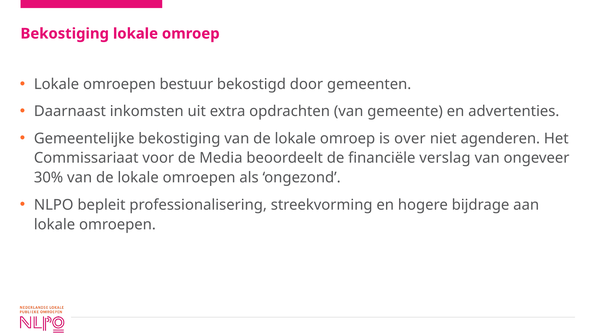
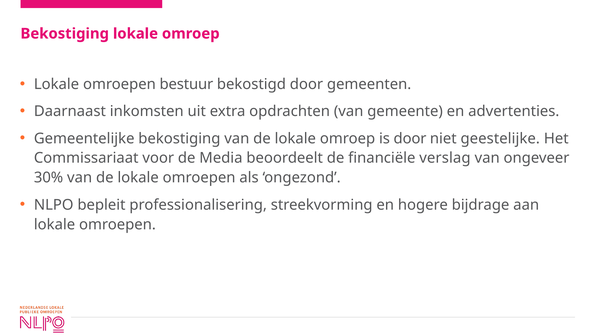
is over: over -> door
agenderen: agenderen -> geestelijke
